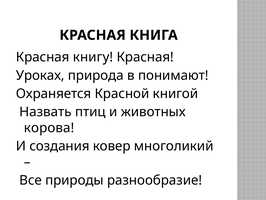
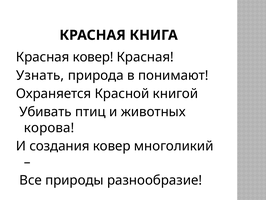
Красная книгу: книгу -> ковер
Уроках: Уроках -> Узнать
Назвать: Назвать -> Убивать
